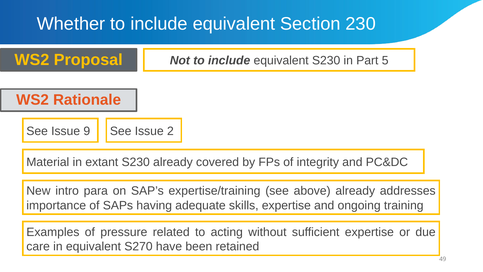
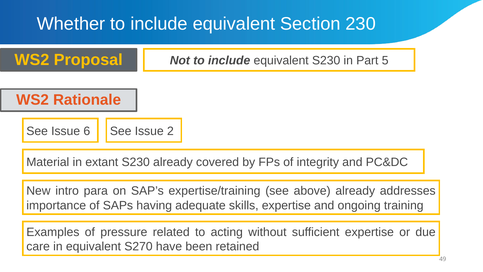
9: 9 -> 6
